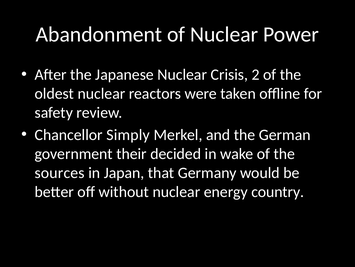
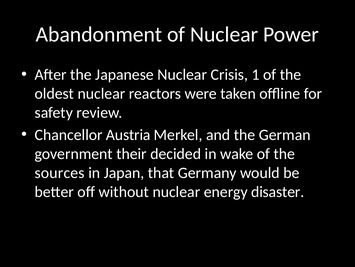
2: 2 -> 1
Simply: Simply -> Austria
country: country -> disaster
